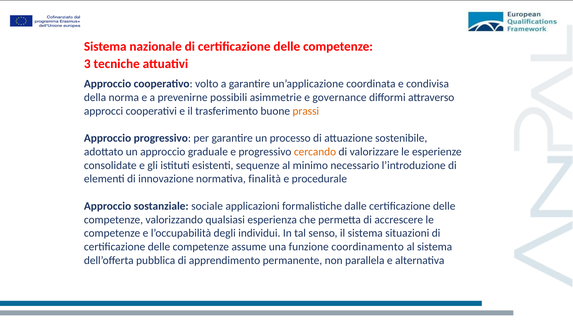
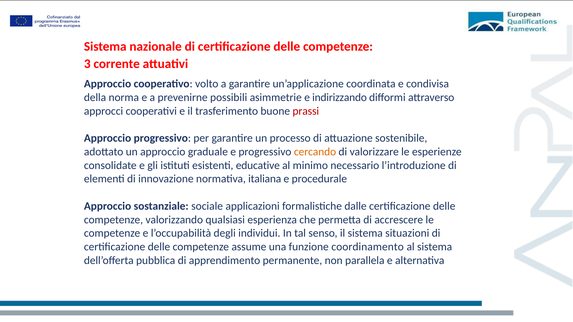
tecniche: tecniche -> corrente
governance: governance -> indirizzando
prassi colour: orange -> red
sequenze: sequenze -> educative
finalità: finalità -> italiana
